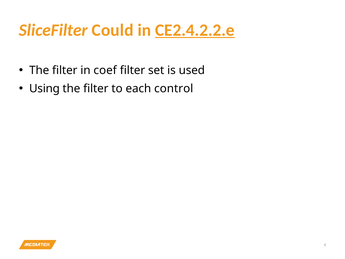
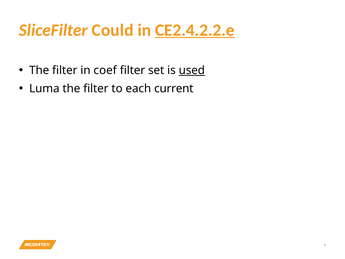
used underline: none -> present
Using: Using -> Luma
control: control -> current
